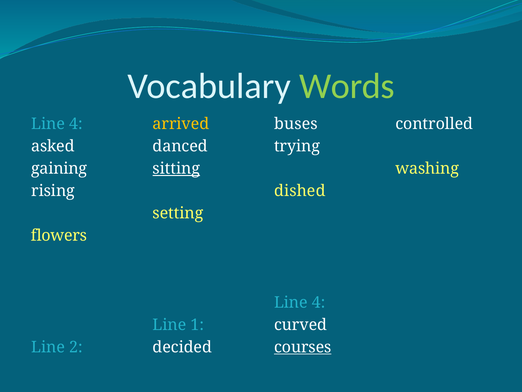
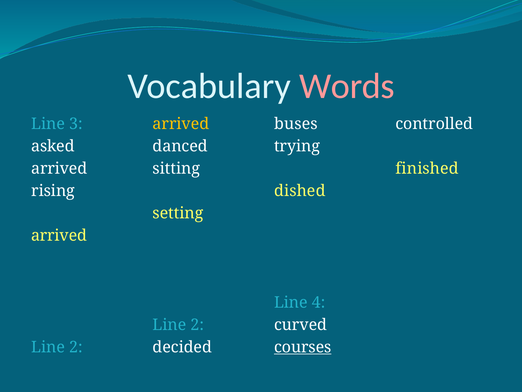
Words colour: light green -> pink
4 at (76, 124): 4 -> 3
gaining at (59, 168): gaining -> arrived
sitting underline: present -> none
washing: washing -> finished
flowers at (59, 235): flowers -> arrived
1 at (197, 324): 1 -> 2
